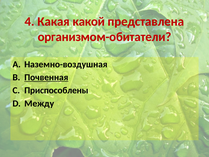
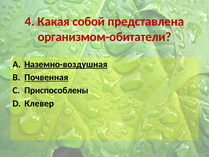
какой: какой -> собой
Наземно-воздушная underline: none -> present
Между: Между -> Клевер
